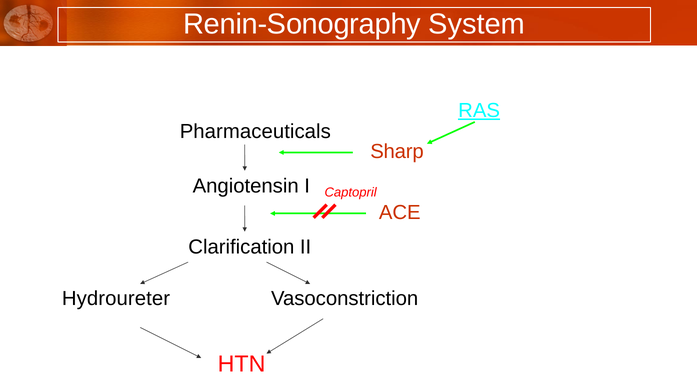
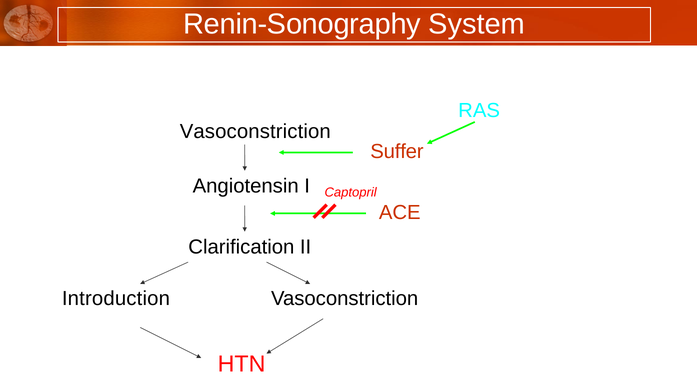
RAS underline: present -> none
Pharmaceuticals at (255, 132): Pharmaceuticals -> Vasoconstriction
Sharp: Sharp -> Suffer
Hydroureter: Hydroureter -> Introduction
